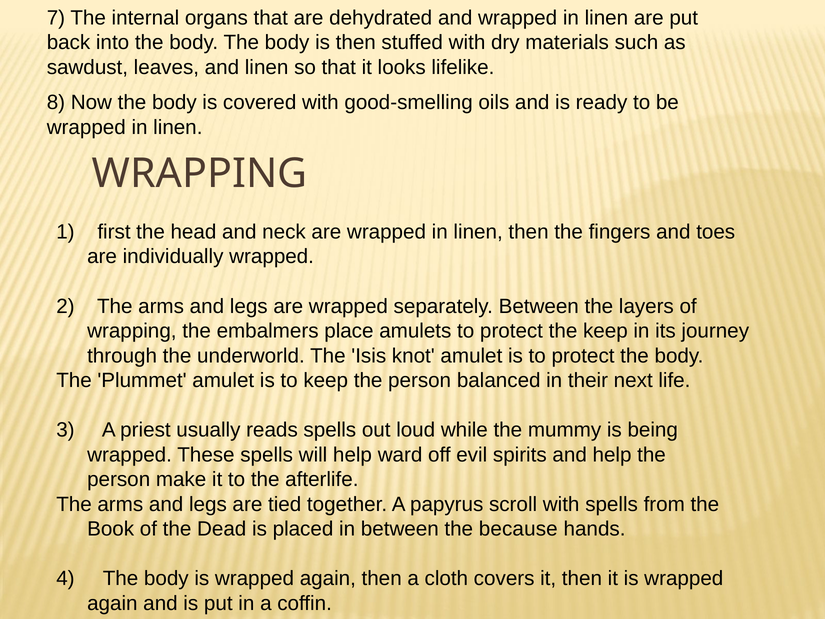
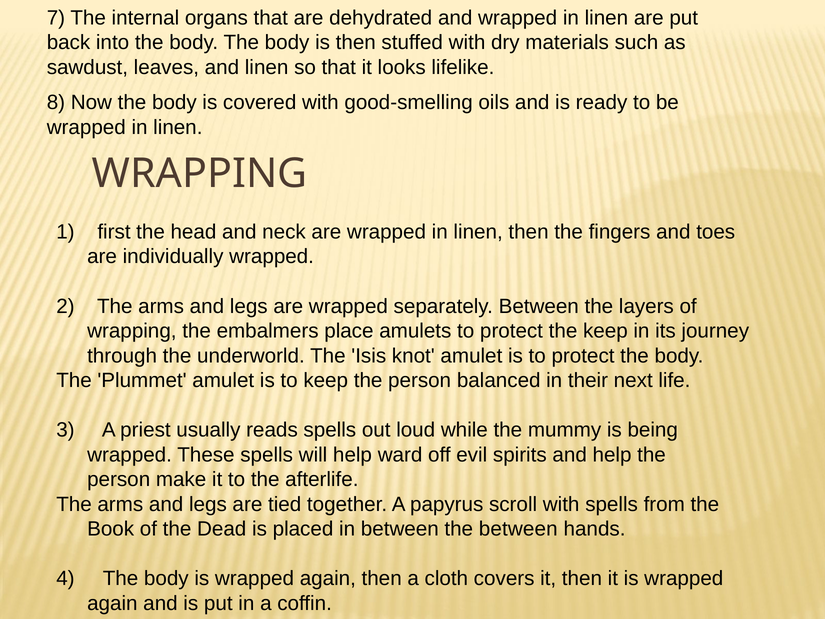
the because: because -> between
